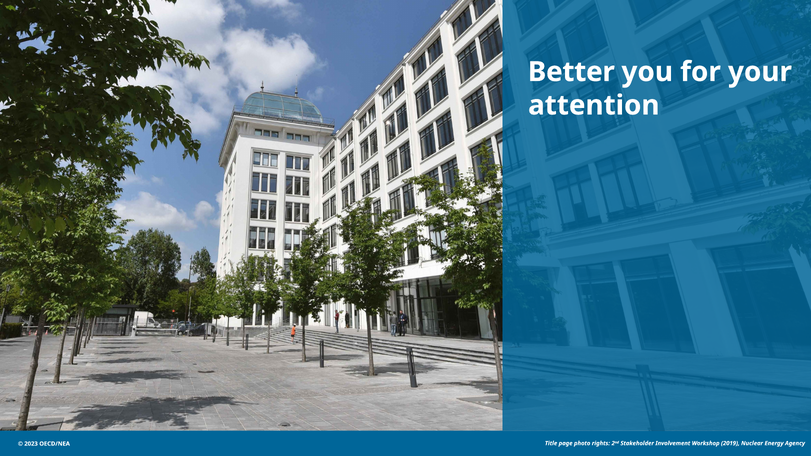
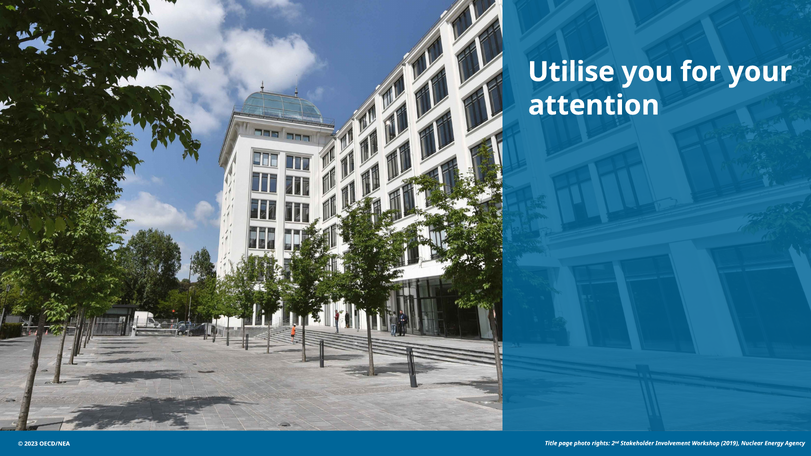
Better: Better -> Utilise
